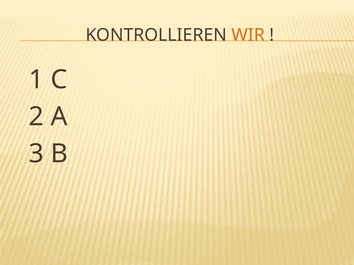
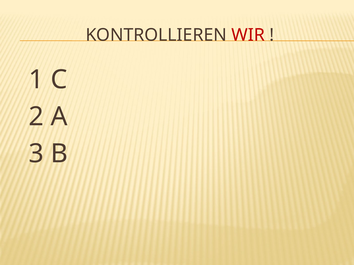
WIR colour: orange -> red
